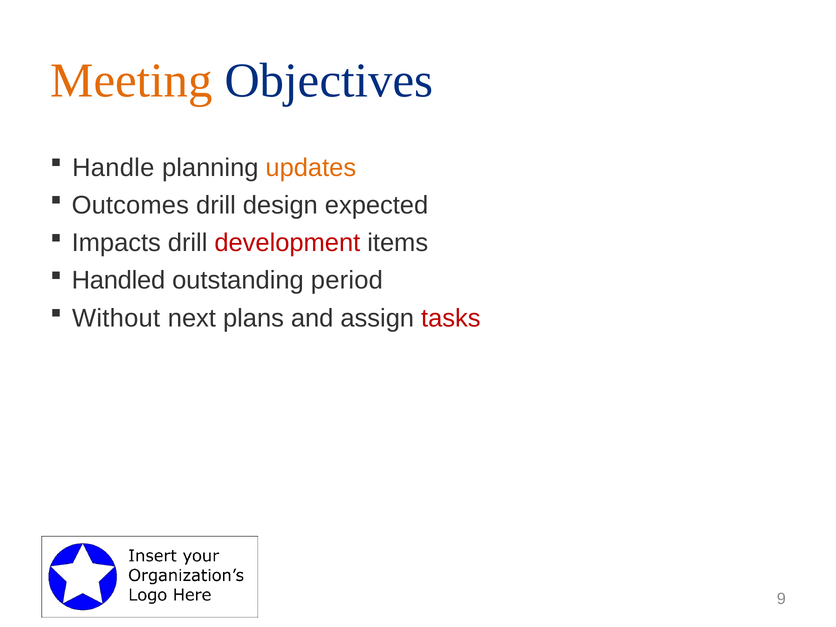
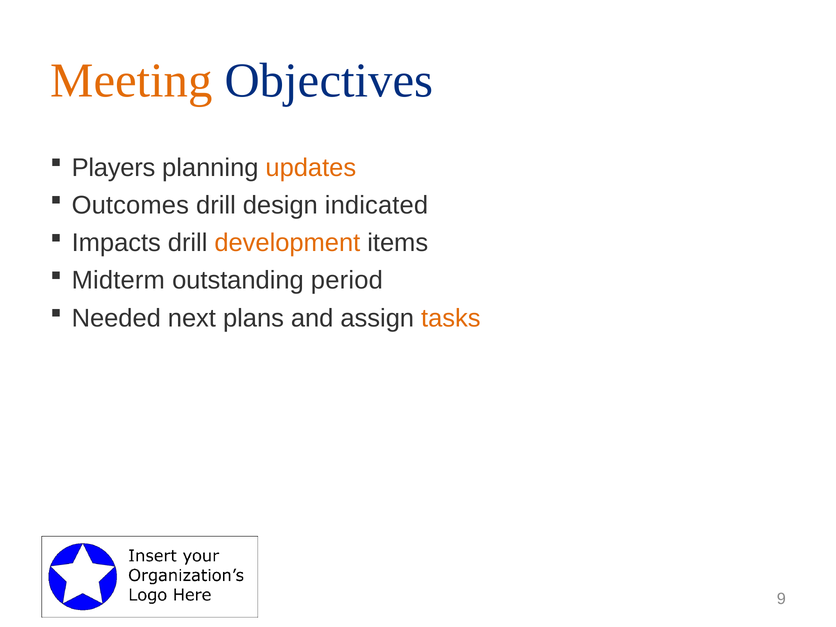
Handle: Handle -> Players
expected: expected -> indicated
development colour: red -> orange
Handled: Handled -> Midterm
Without: Without -> Needed
tasks colour: red -> orange
